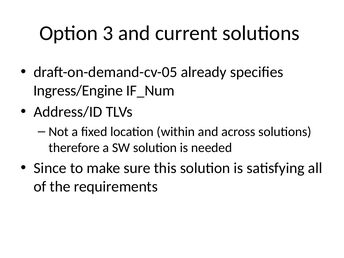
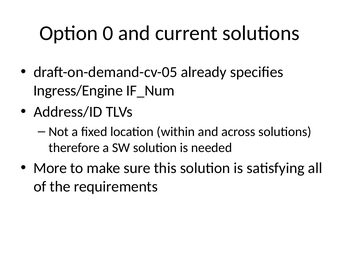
3: 3 -> 0
Since: Since -> More
